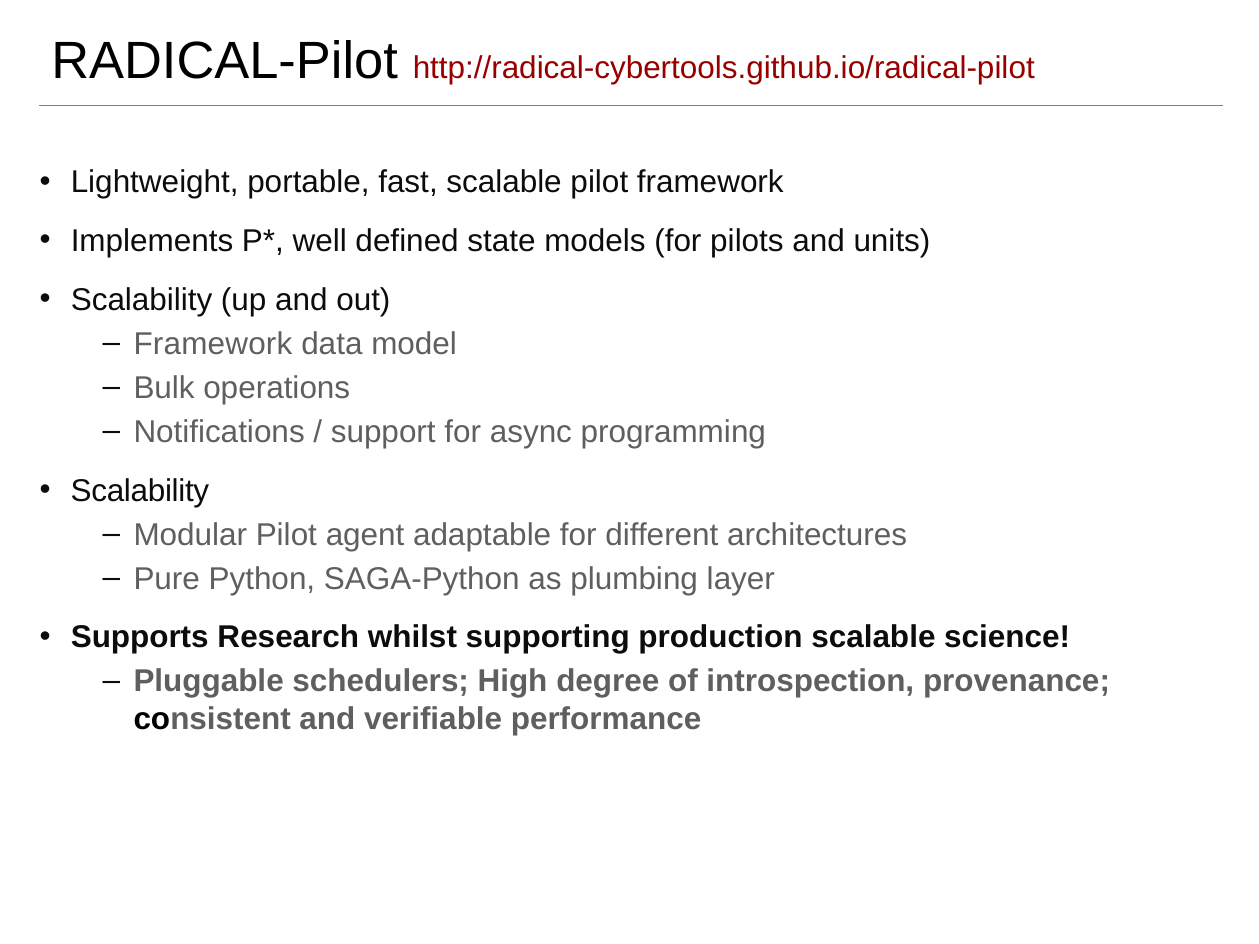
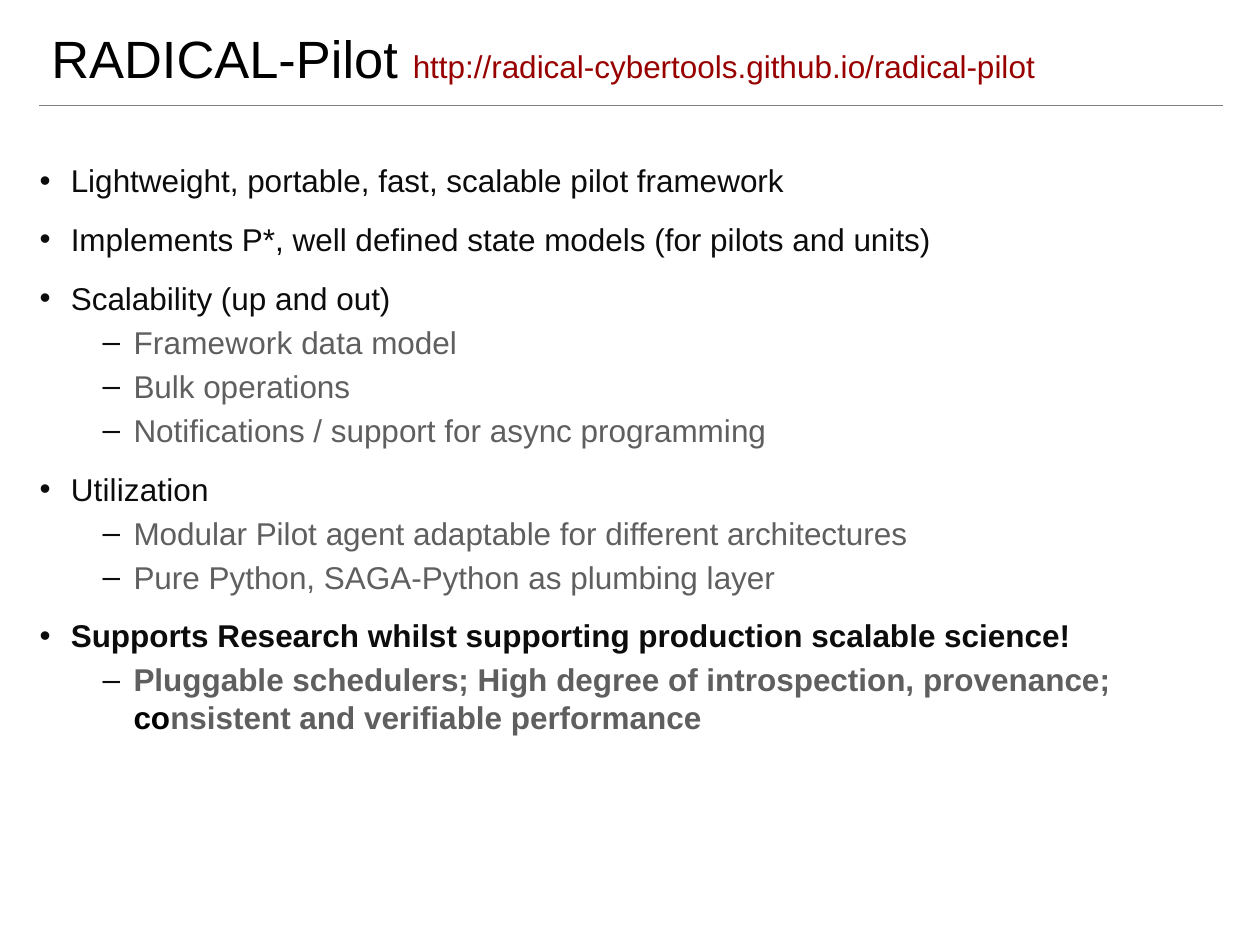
Scalability at (140, 491): Scalability -> Utilization
